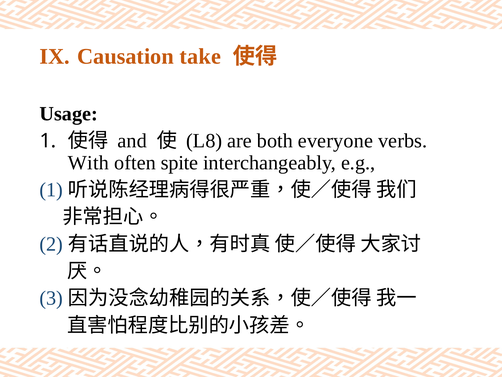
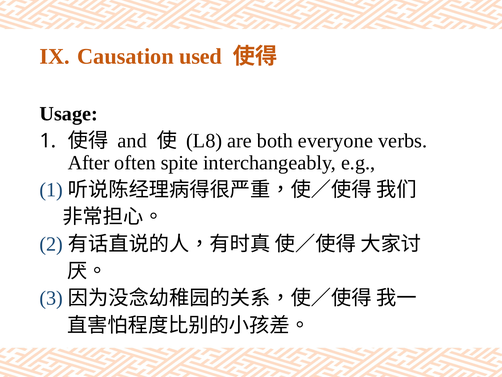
take: take -> used
With: With -> After
